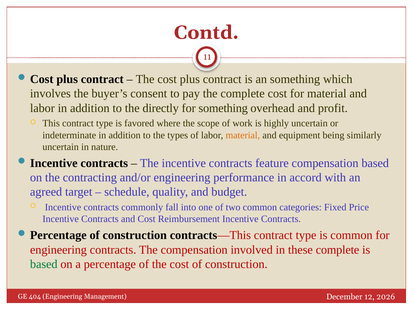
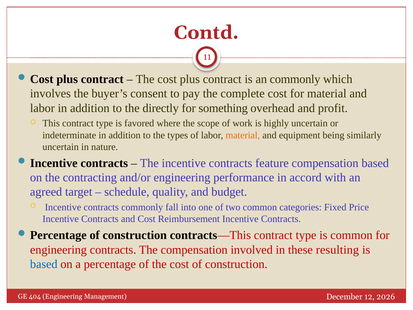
an something: something -> commonly
these complete: complete -> resulting
based at (44, 264) colour: green -> blue
